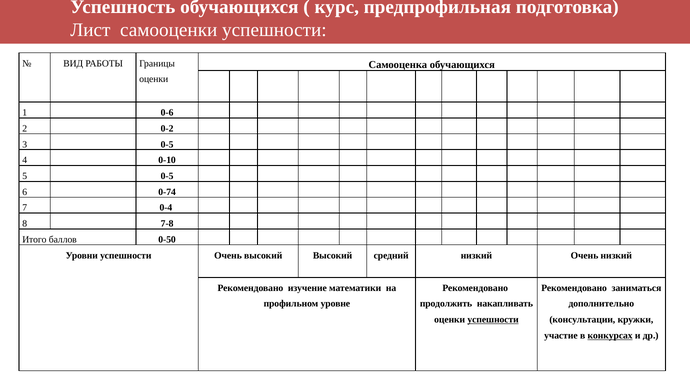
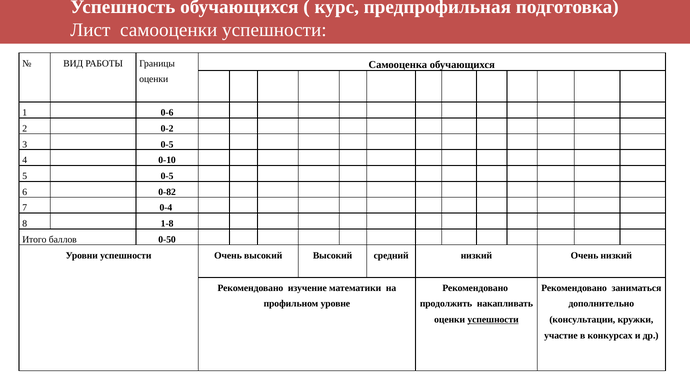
0-74: 0-74 -> 0-82
7-8: 7-8 -> 1-8
конкурсах underline: present -> none
